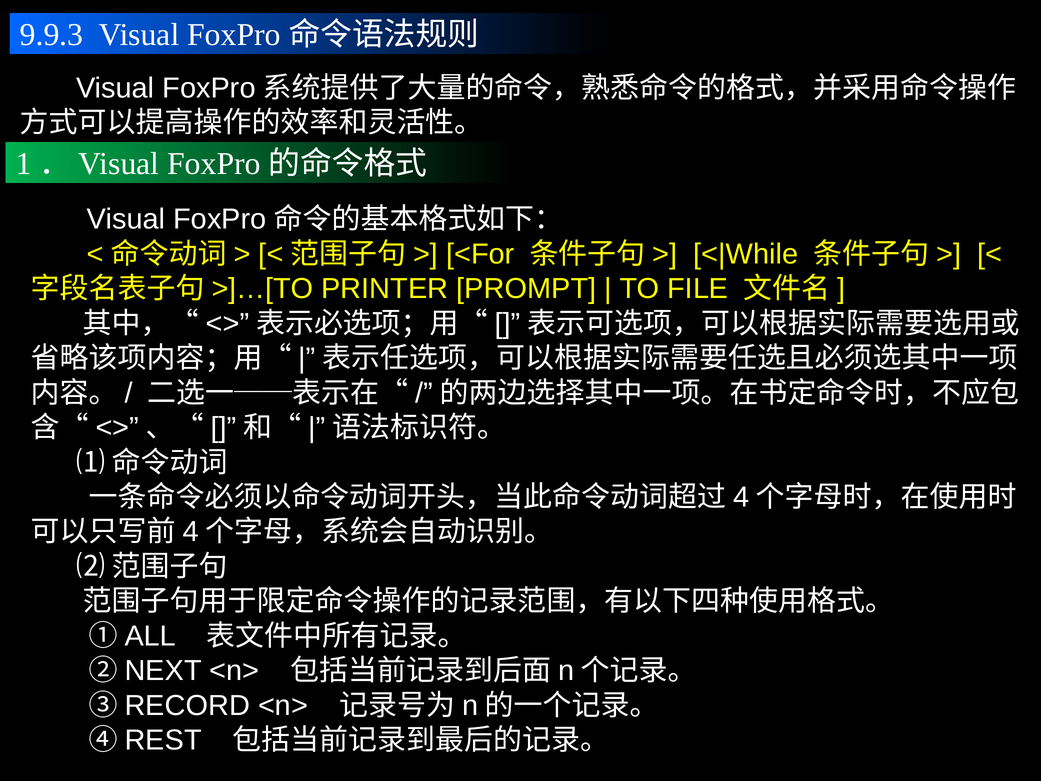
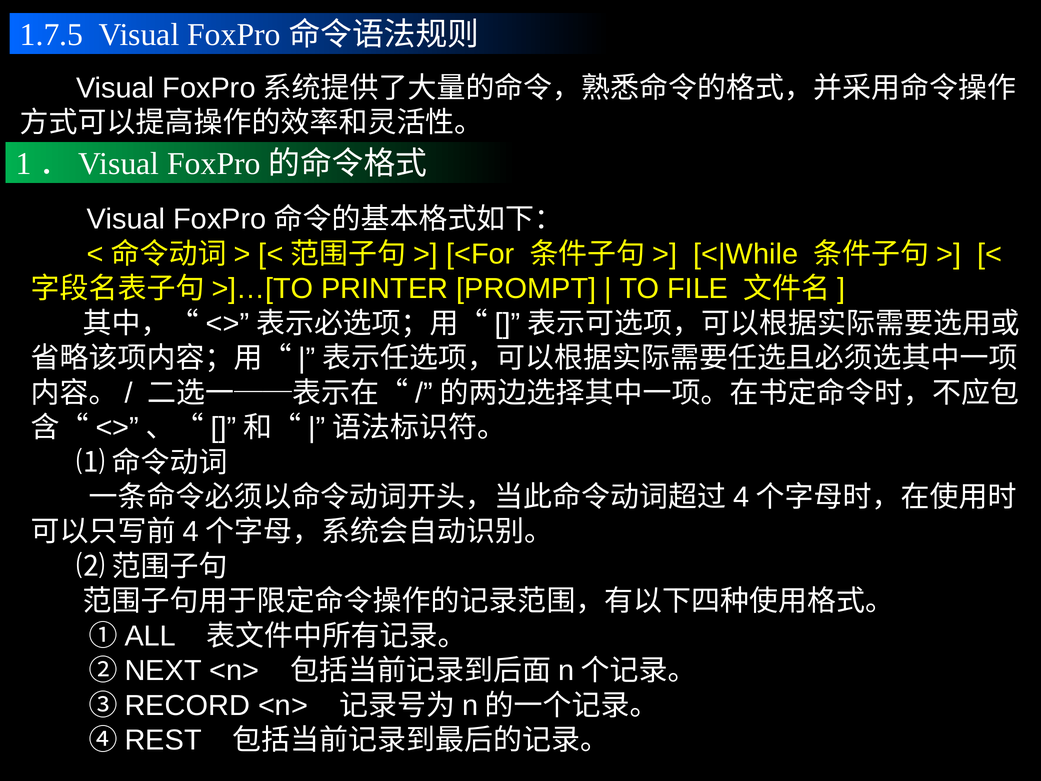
9.9.3: 9.9.3 -> 1.7.5
